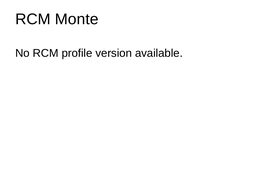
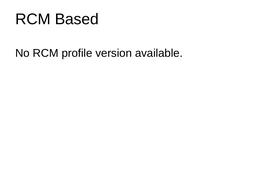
Monte: Monte -> Based
